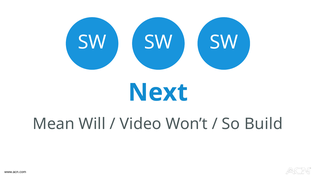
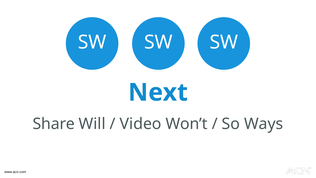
Mean: Mean -> Share
Build: Build -> Ways
